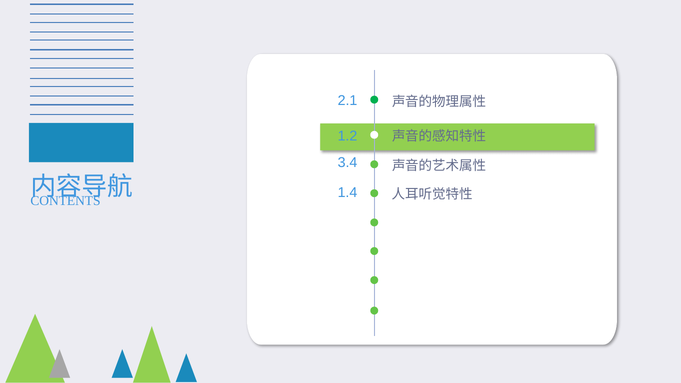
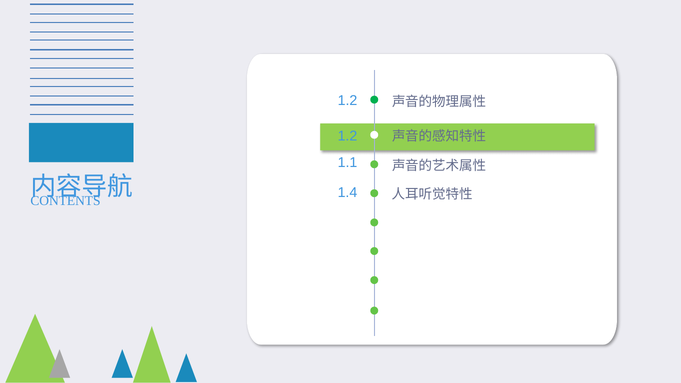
2.1 at (347, 100): 2.1 -> 1.2
3.4: 3.4 -> 1.1
